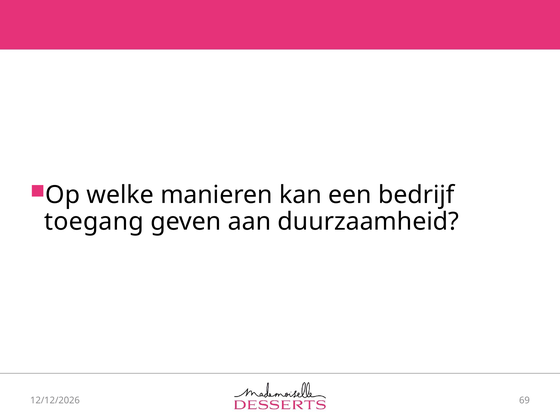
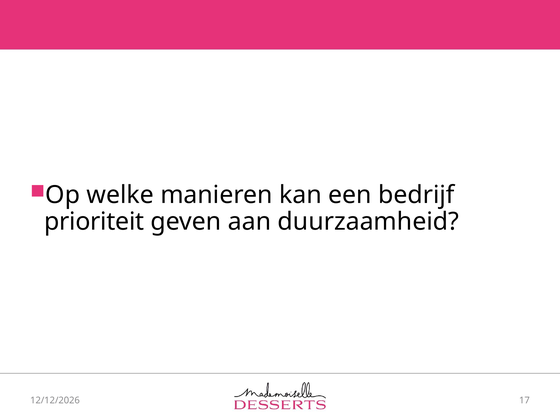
toegang: toegang -> prioriteit
69: 69 -> 17
